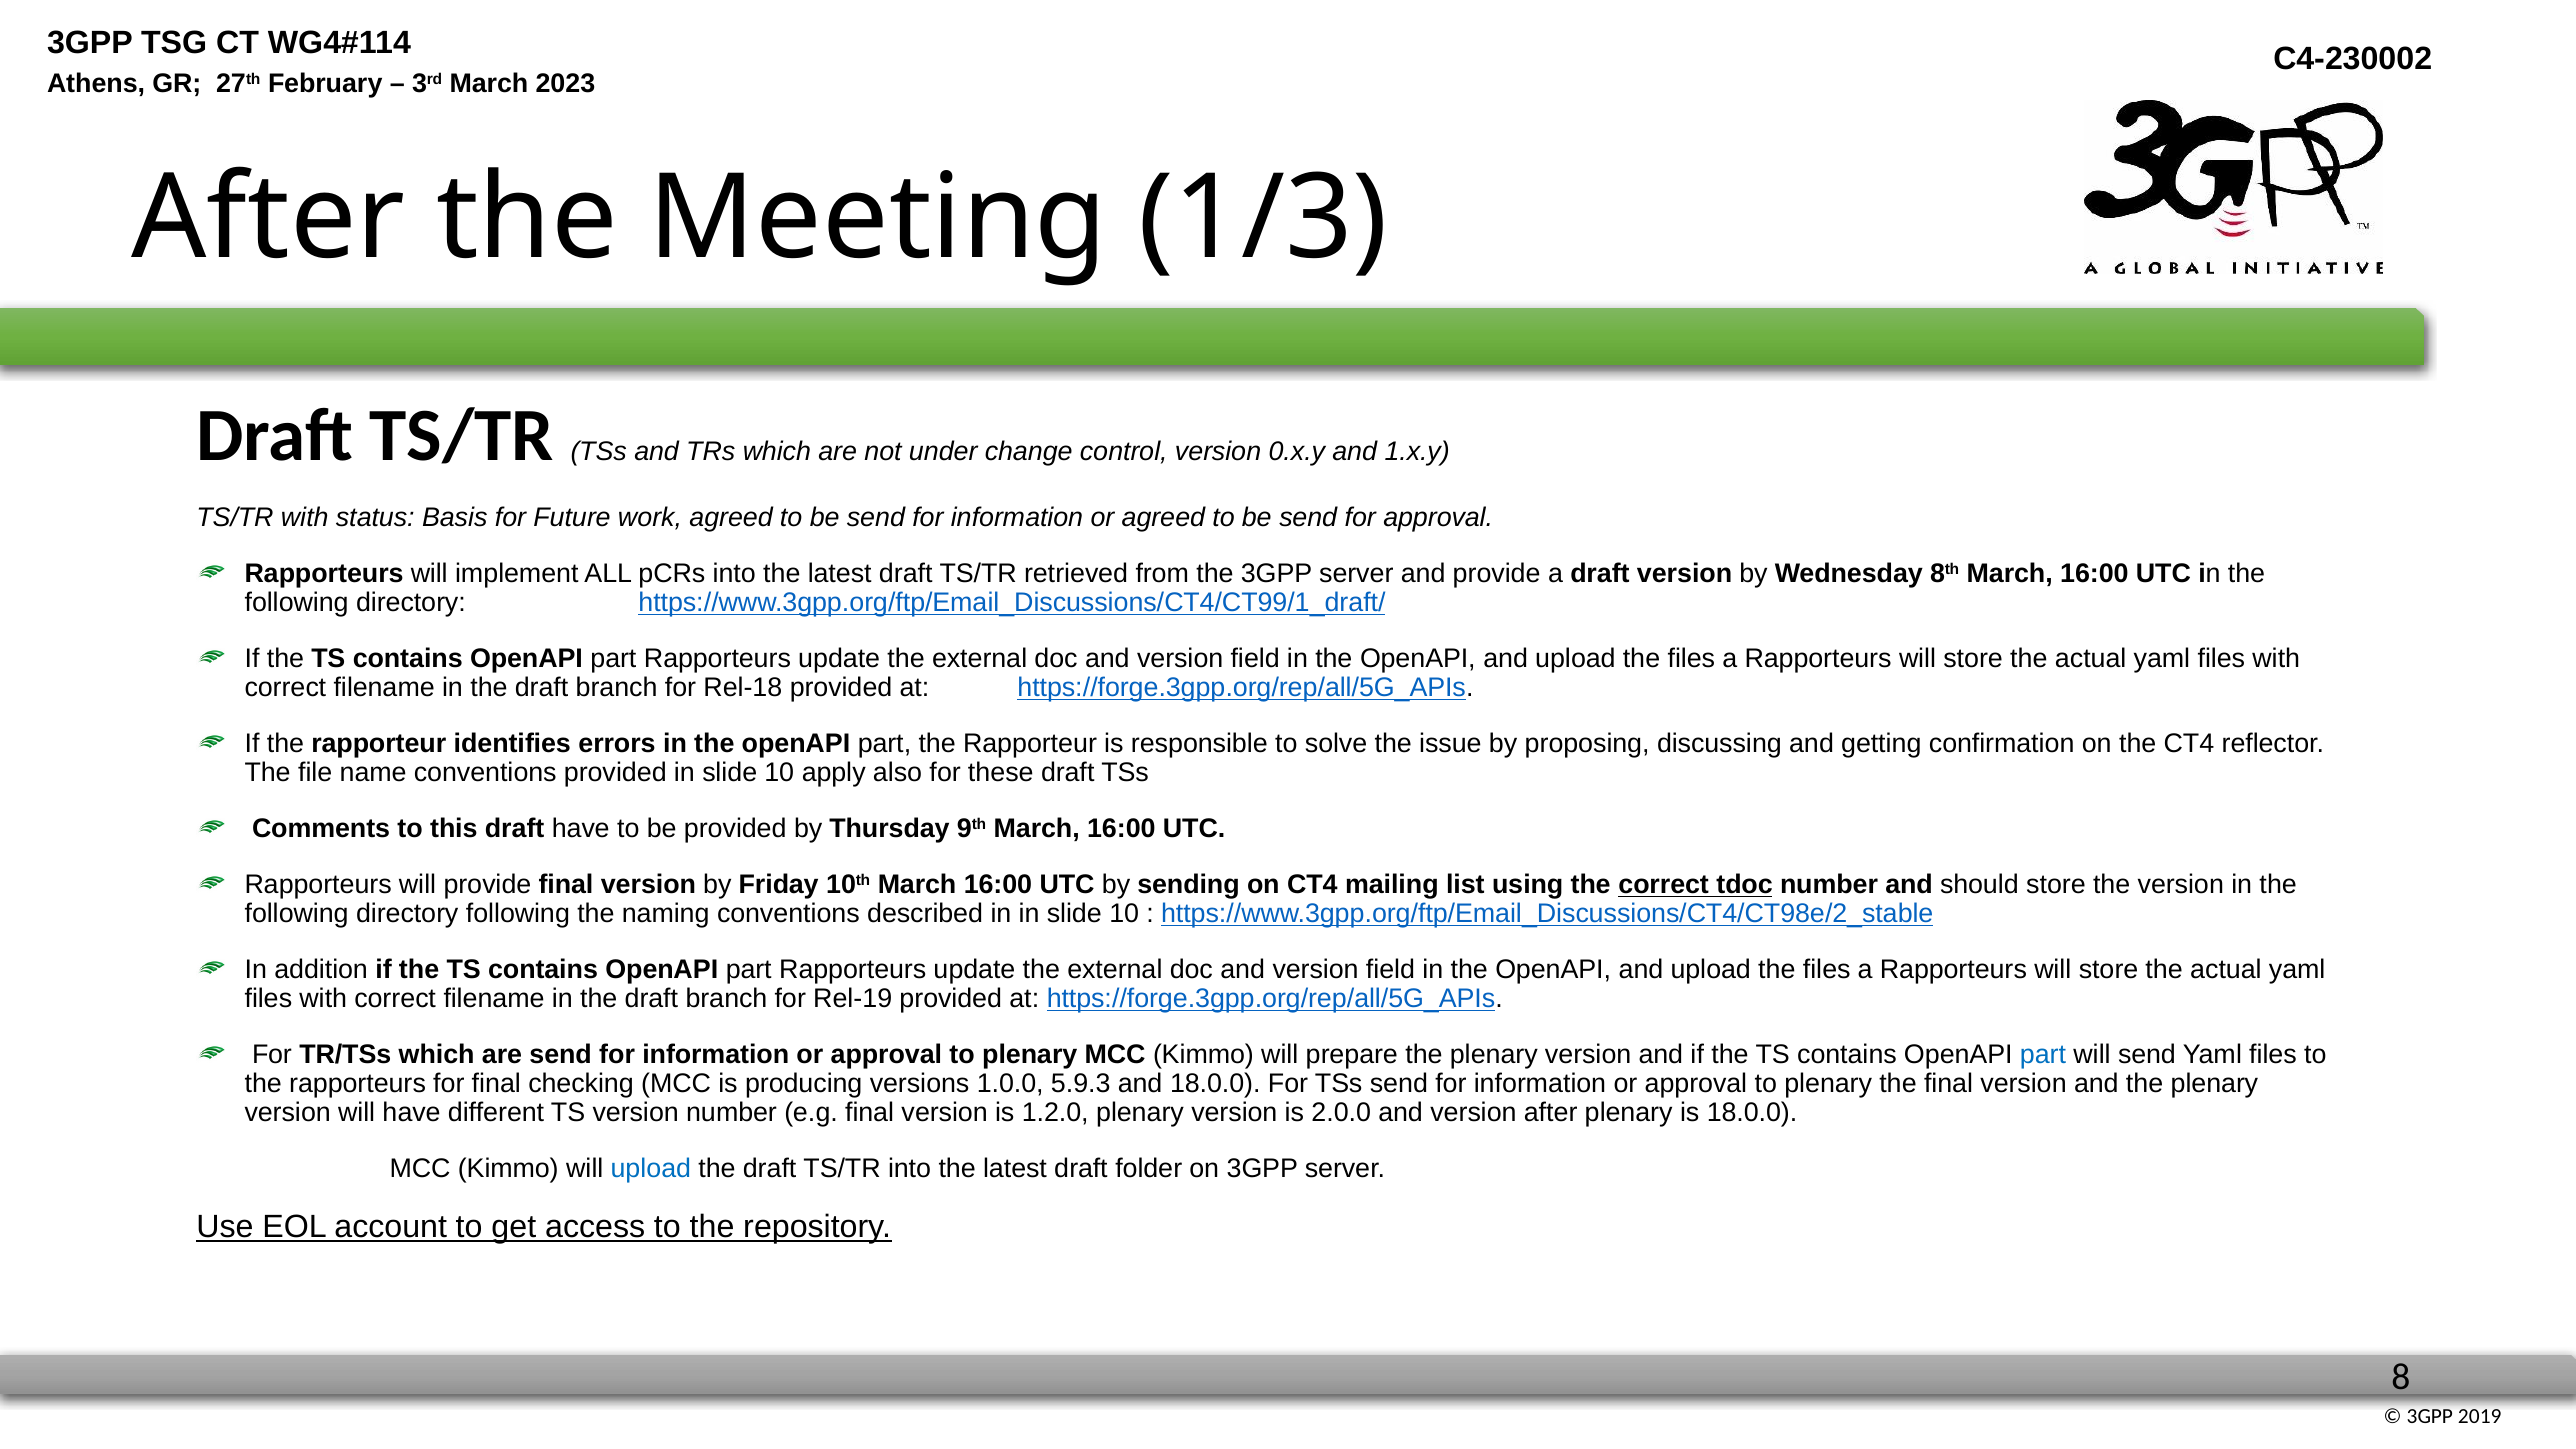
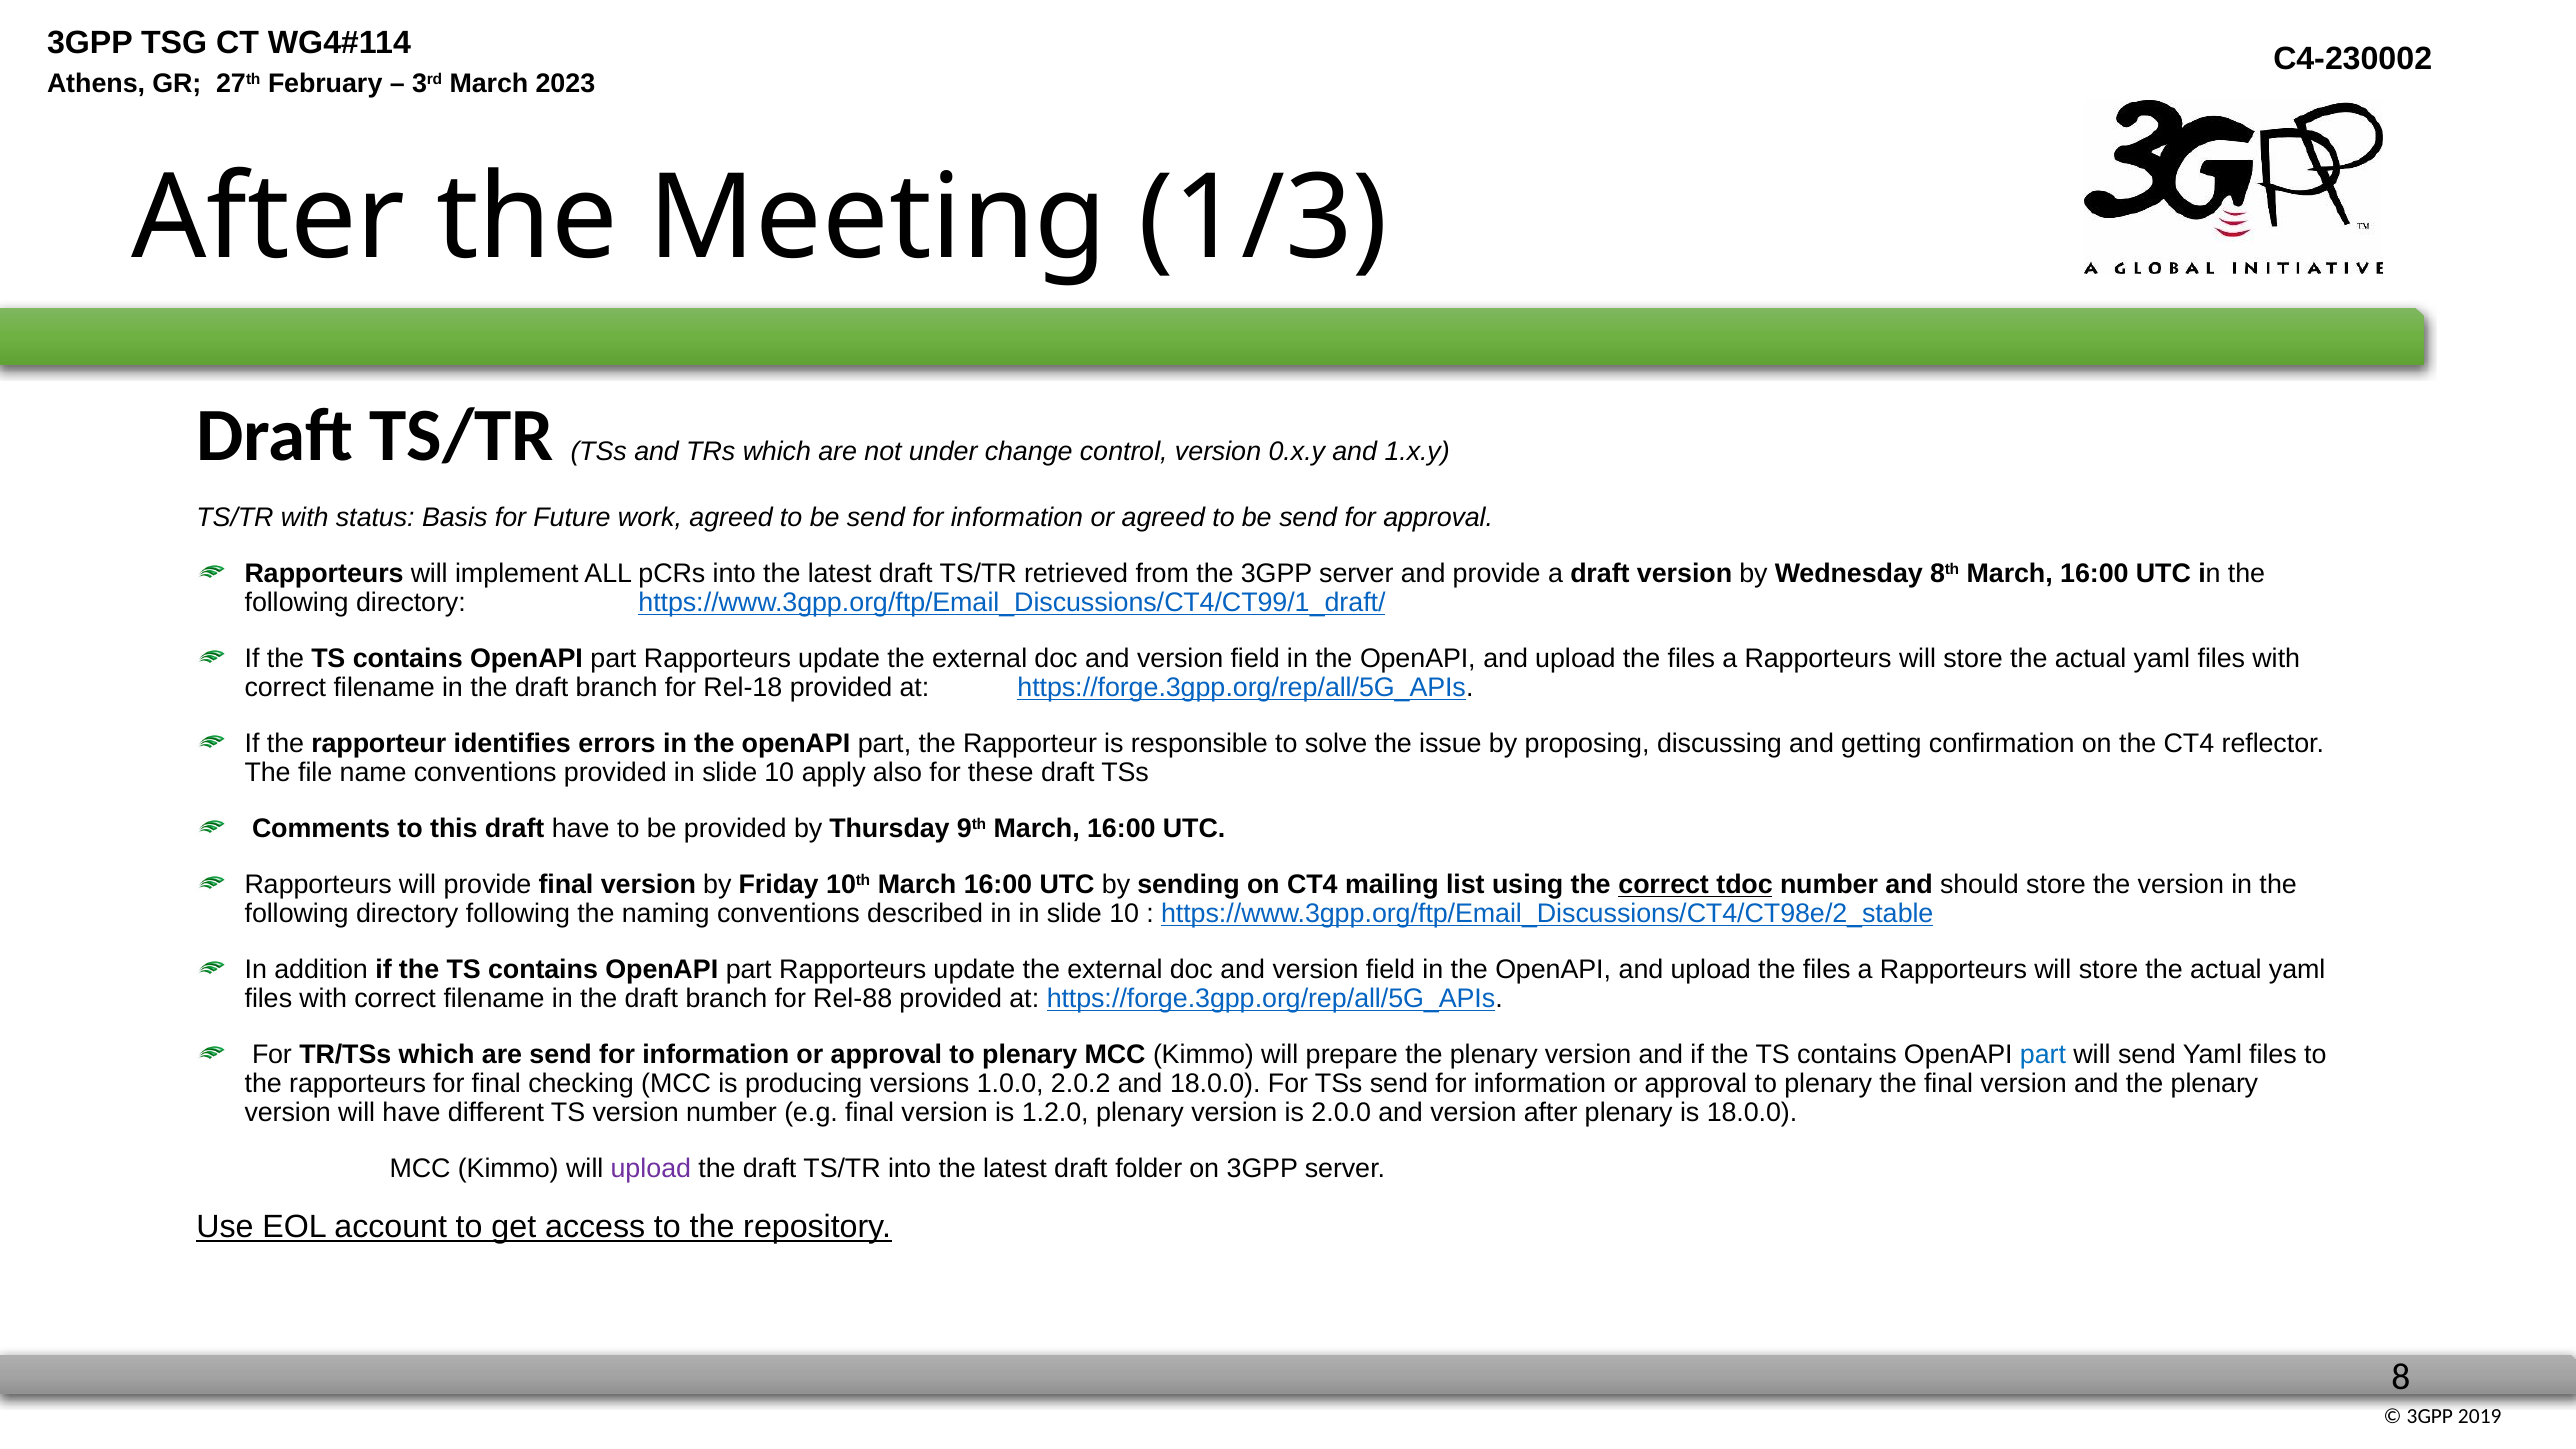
Rel-19: Rel-19 -> Rel-88
5.9.3: 5.9.3 -> 2.0.2
upload at (651, 1168) colour: blue -> purple
